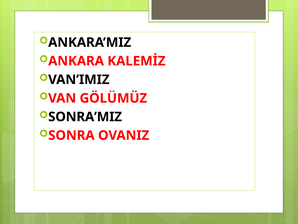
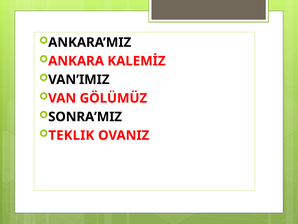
SONRA: SONRA -> TEKLIK
